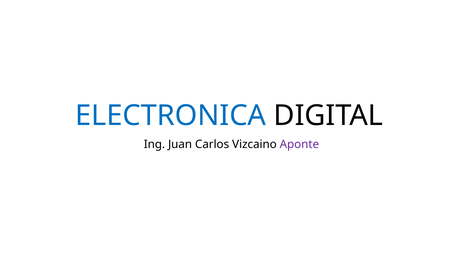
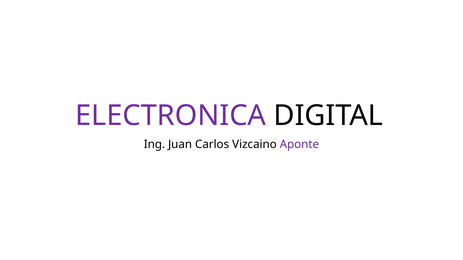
ELECTRONICA colour: blue -> purple
